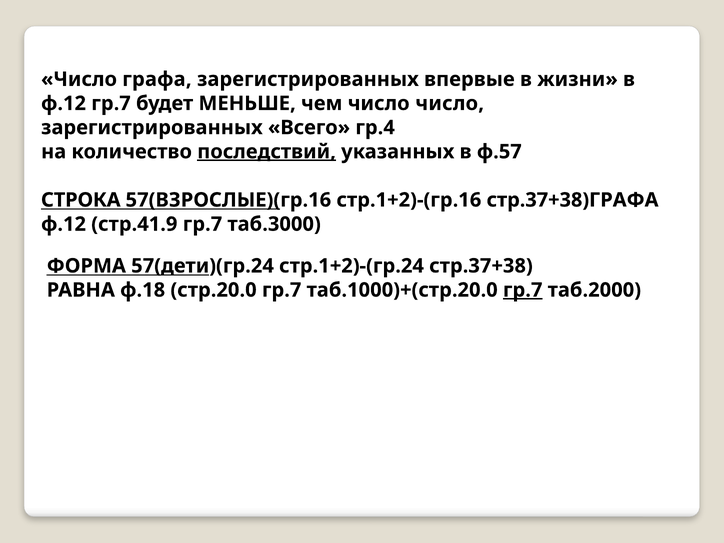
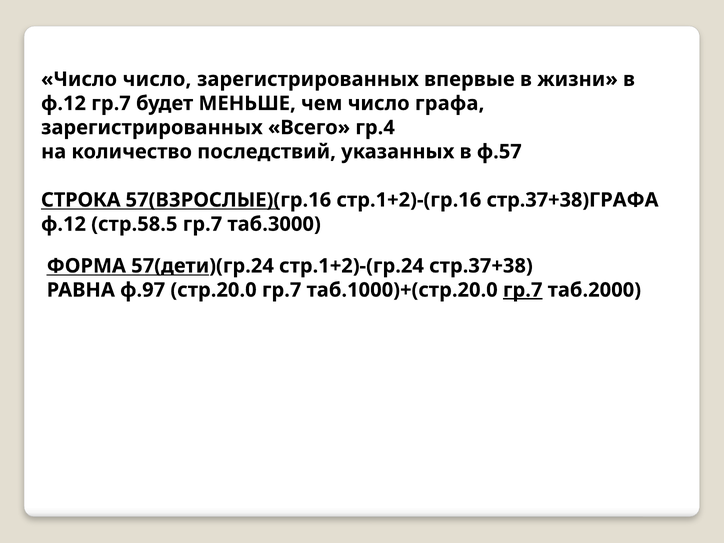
Число графа: графа -> число
число число: число -> графа
последствий underline: present -> none
стр.41.9: стр.41.9 -> стр.58.5
ф.18: ф.18 -> ф.97
